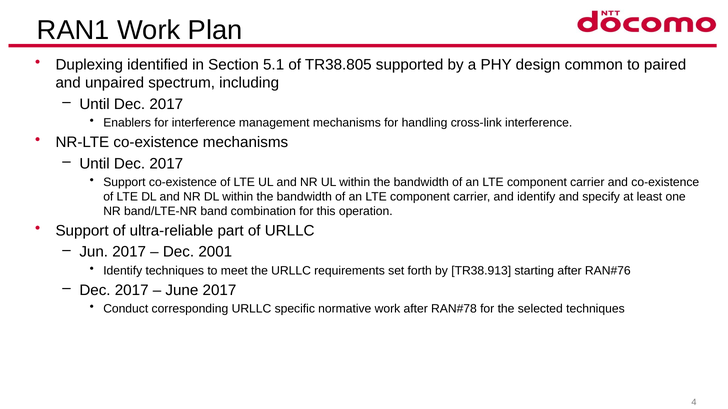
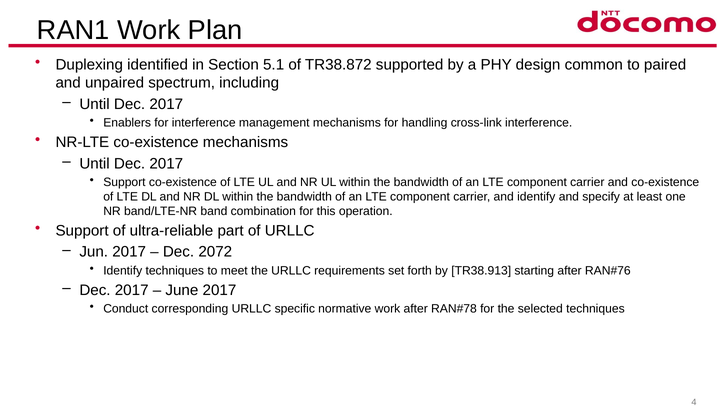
TR38.805: TR38.805 -> TR38.872
2001: 2001 -> 2072
